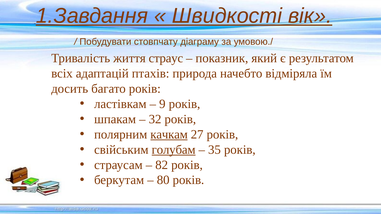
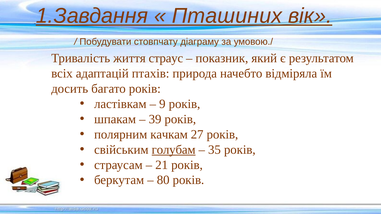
Швидкості: Швидкості -> Пташиних
32: 32 -> 39
качкам underline: present -> none
82: 82 -> 21
